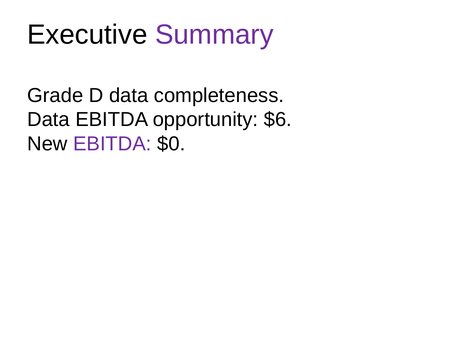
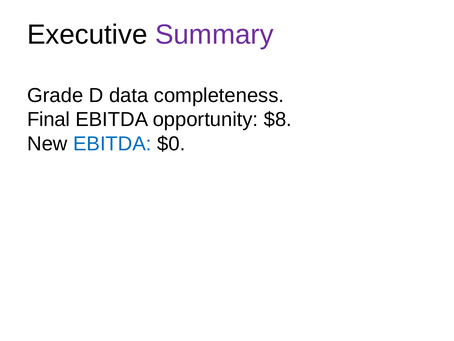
Data at (48, 119): Data -> Final
$6: $6 -> $8
EBITDA at (112, 144) colour: purple -> blue
